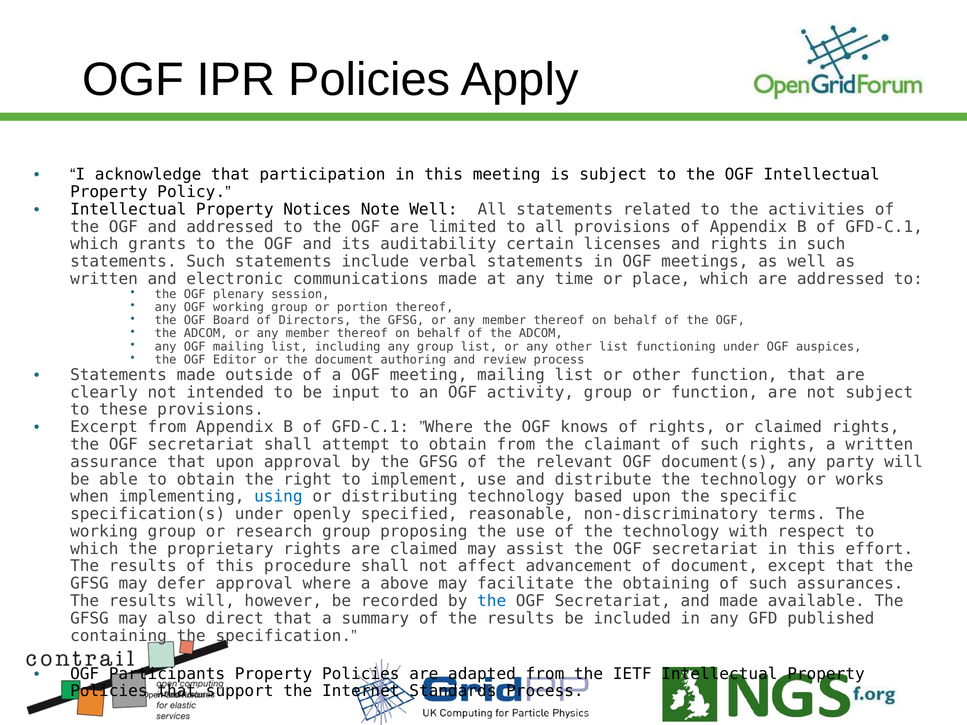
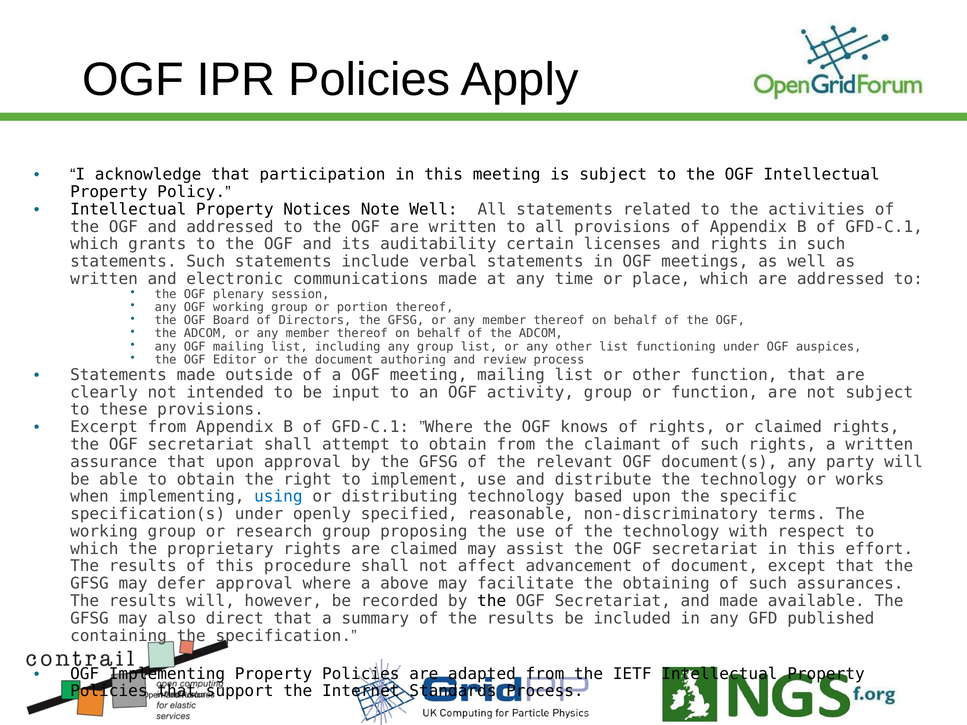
are limited: limited -> written
the at (492, 601) colour: blue -> black
OGF Participants: Participants -> Implementing
